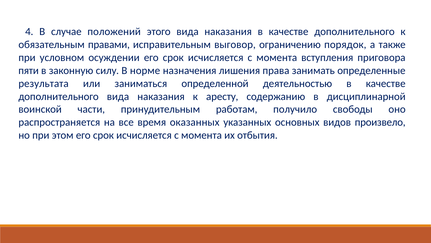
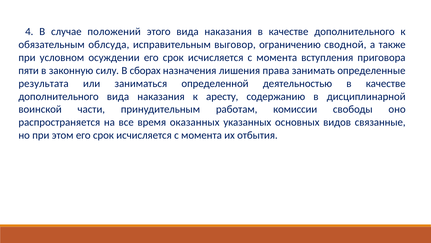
правами: правами -> облсуда
порядок: порядок -> сводной
норме: норме -> сборах
получило: получило -> комиссии
произвело: произвело -> связанные
